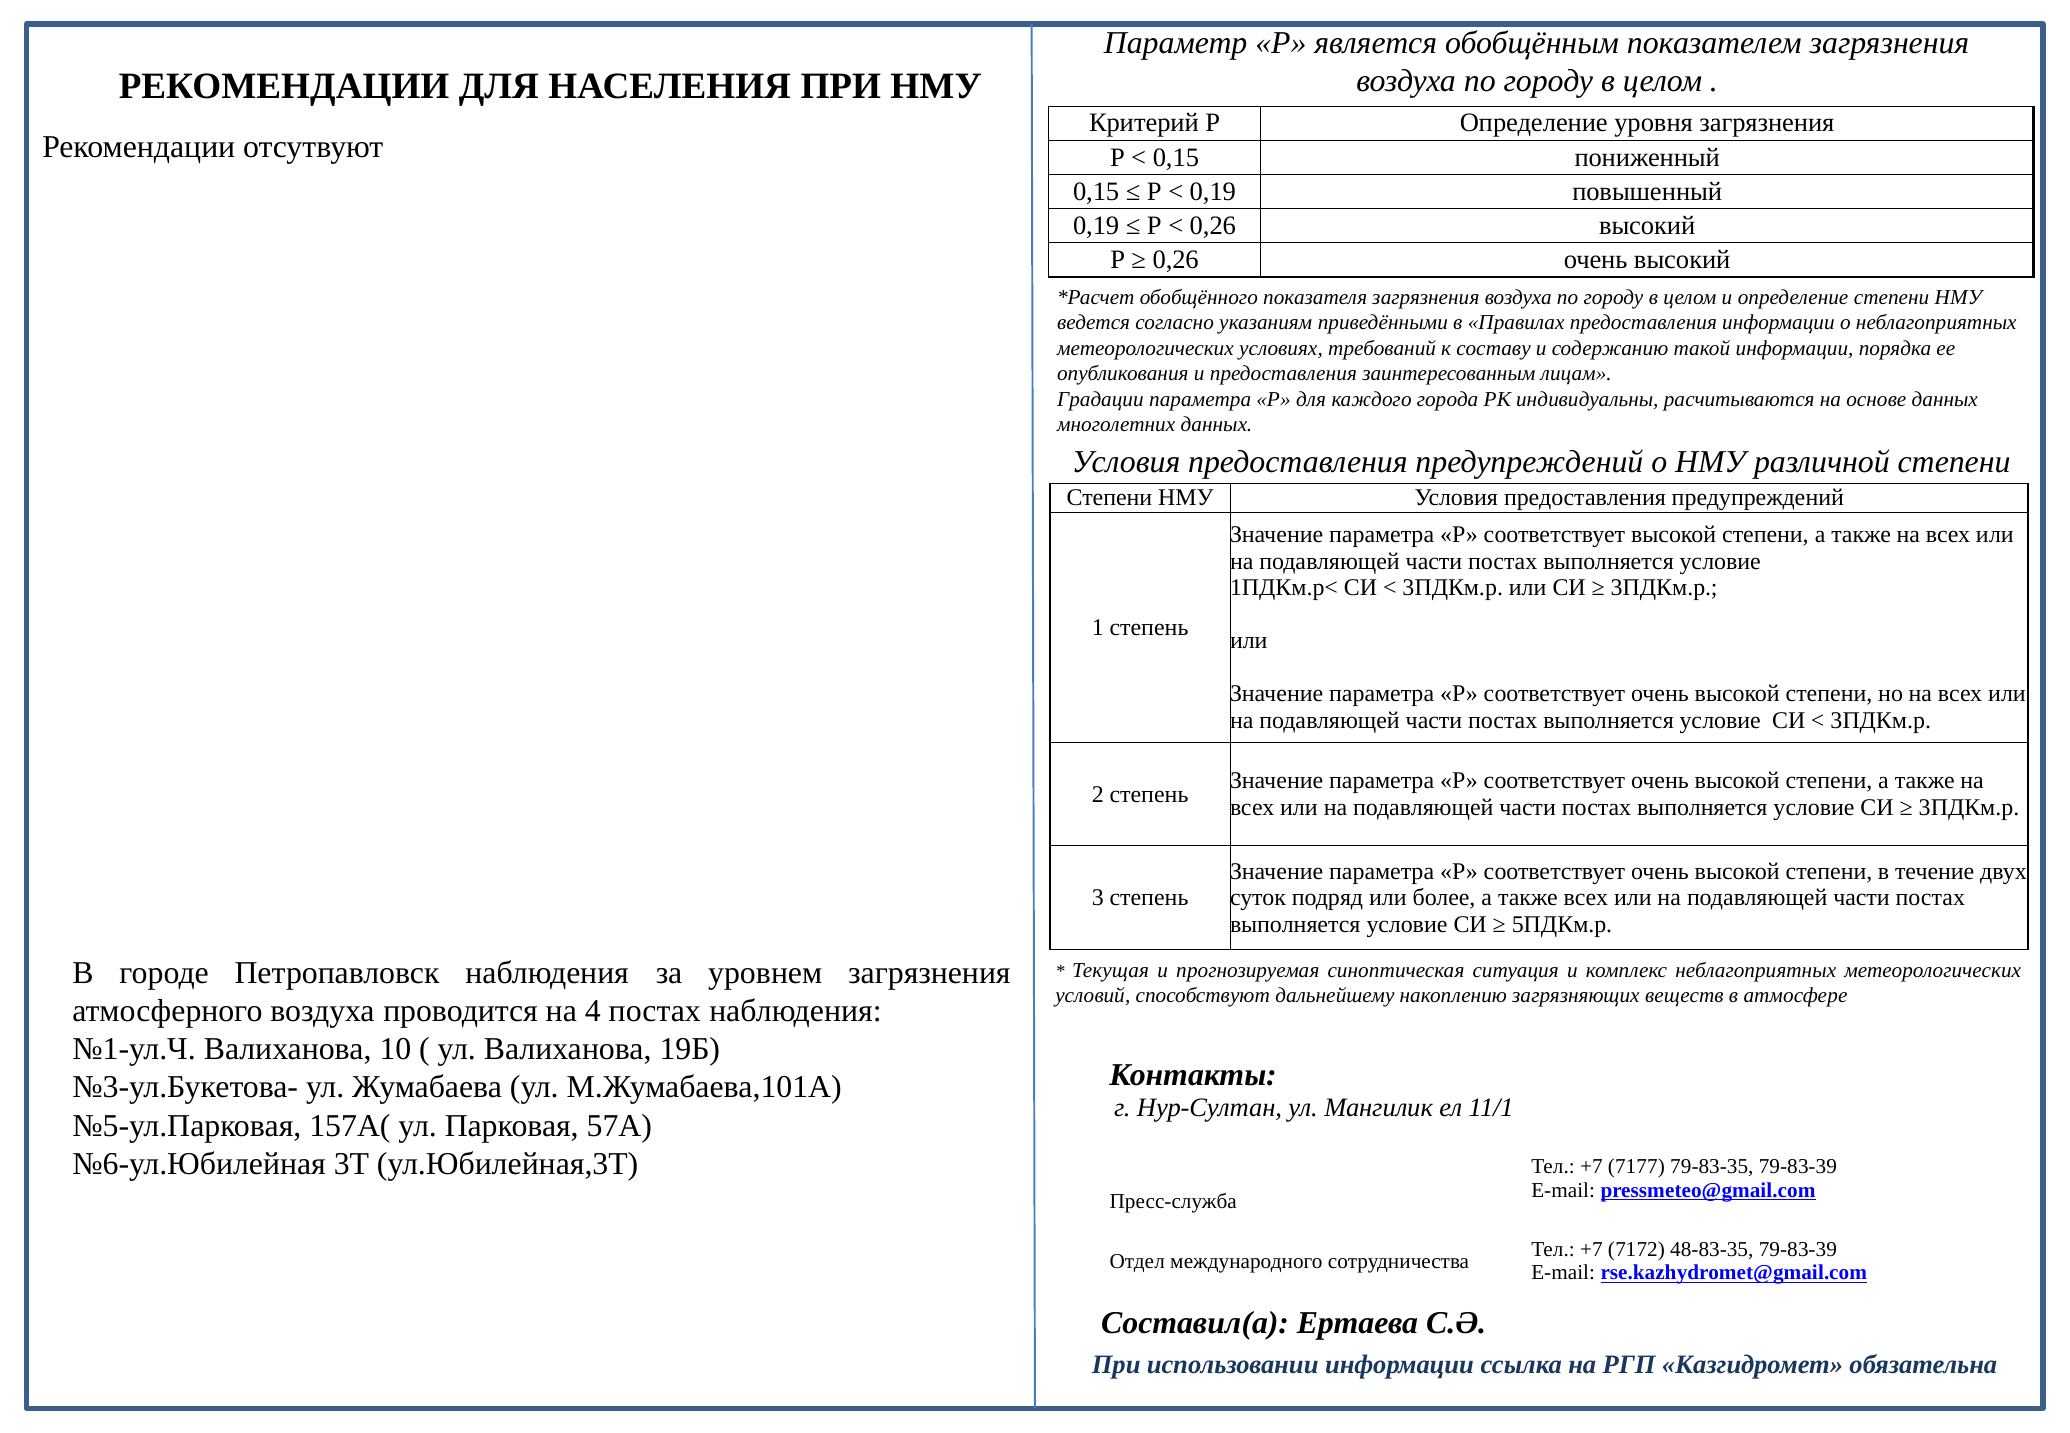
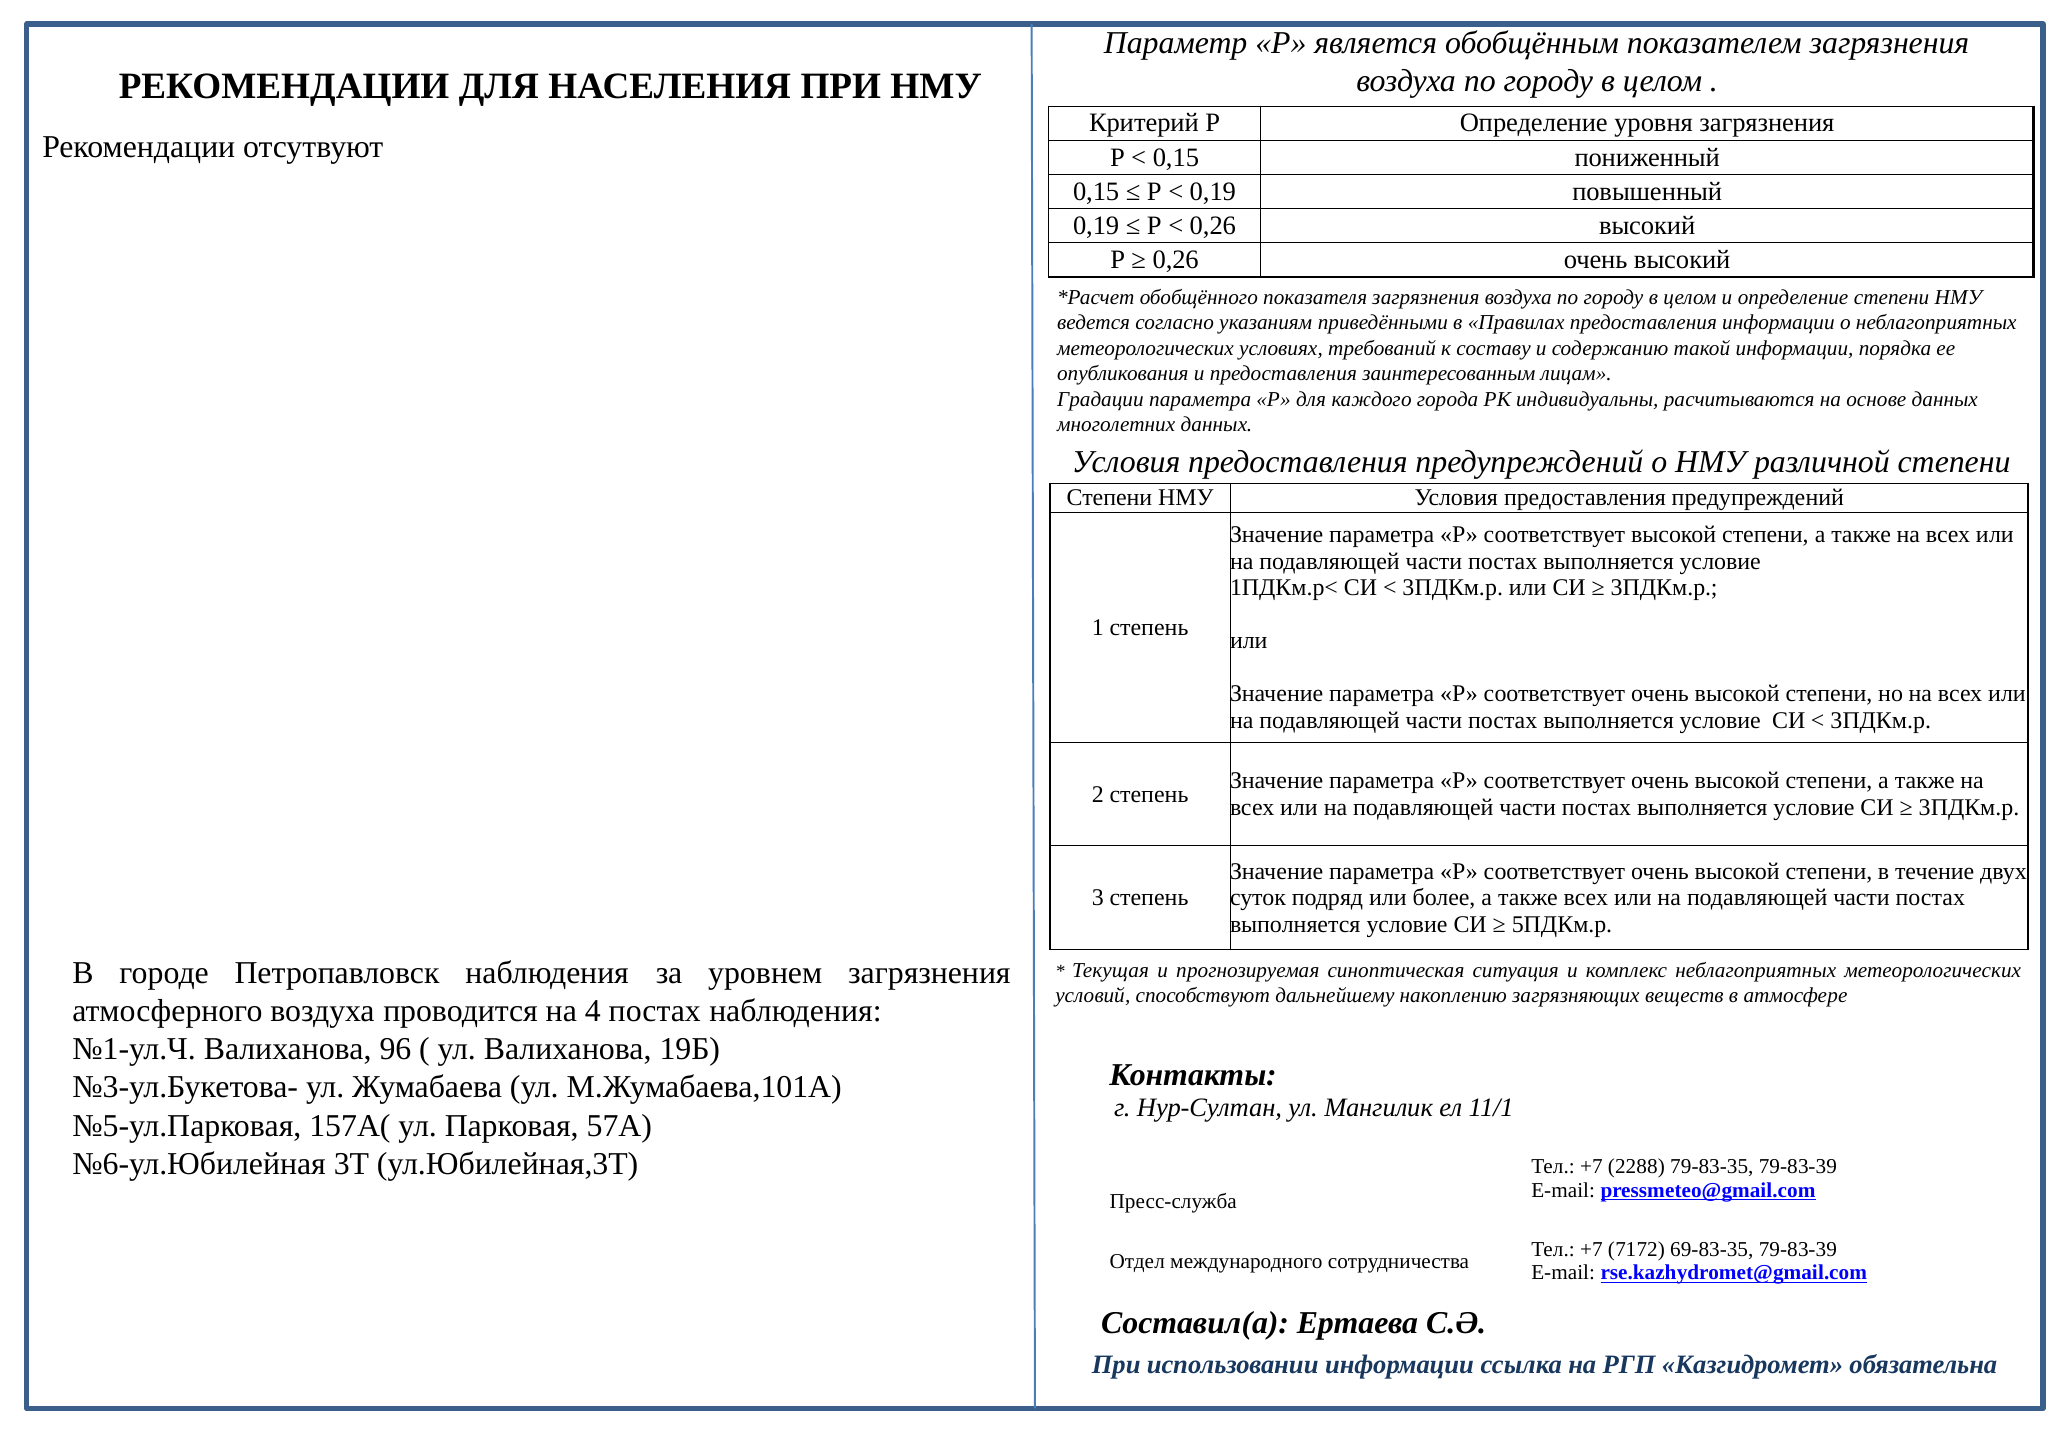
10: 10 -> 96
7177: 7177 -> 2288
48-83-35: 48-83-35 -> 69-83-35
